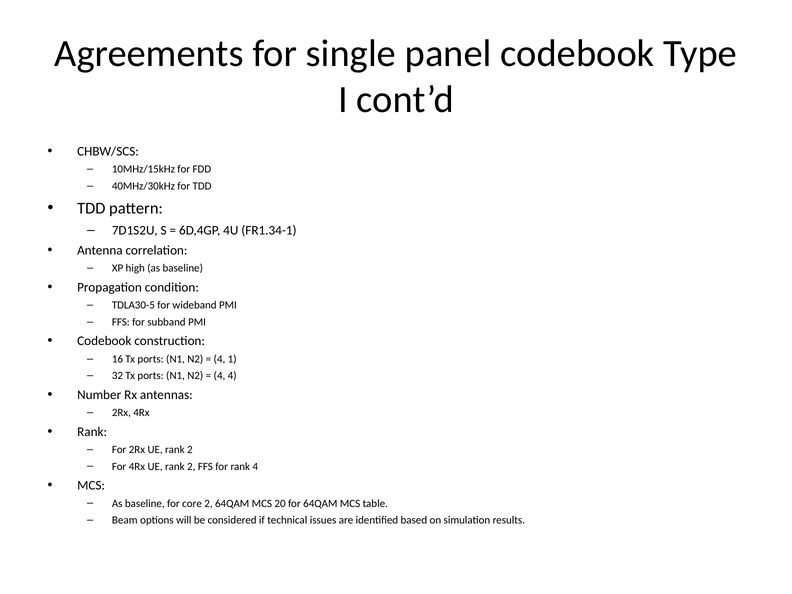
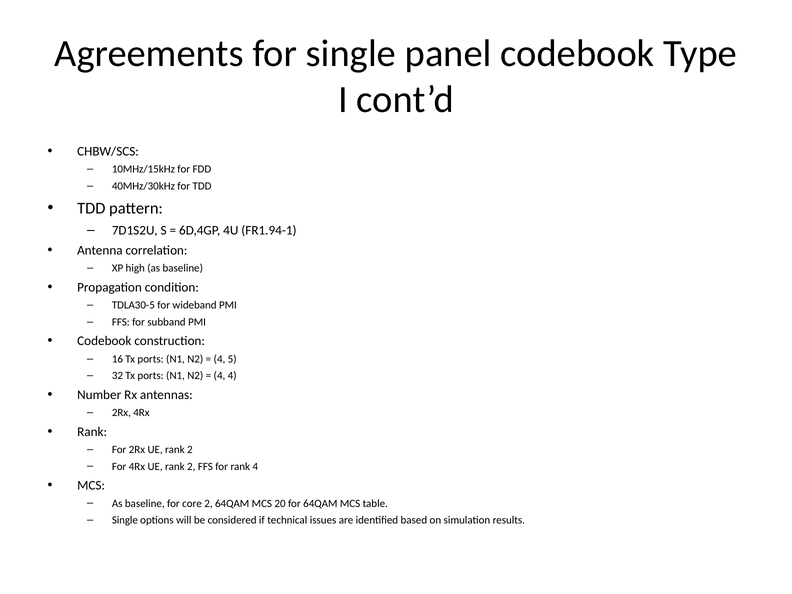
FR1.34-1: FR1.34-1 -> FR1.94-1
1: 1 -> 5
Beam at (125, 520): Beam -> Single
